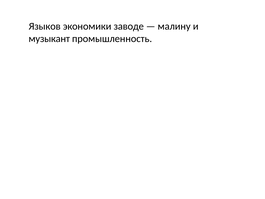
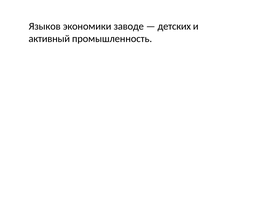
малину: малину -> детских
музыкант: музыкант -> активный
